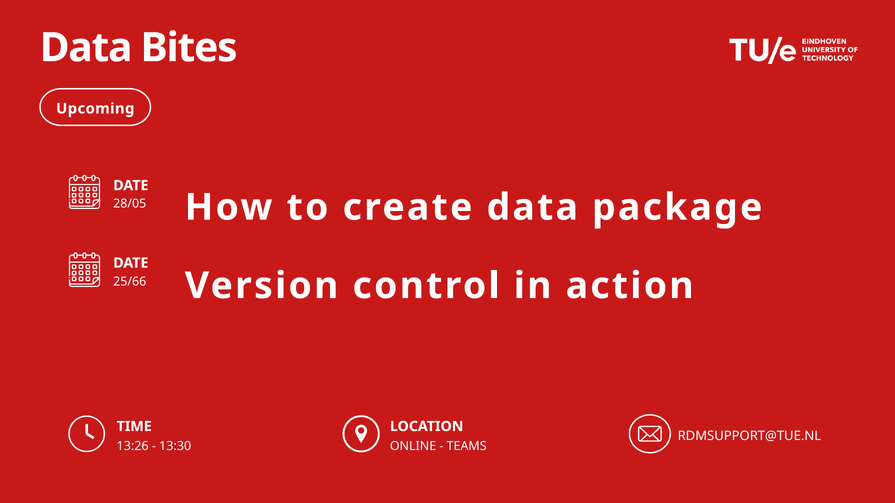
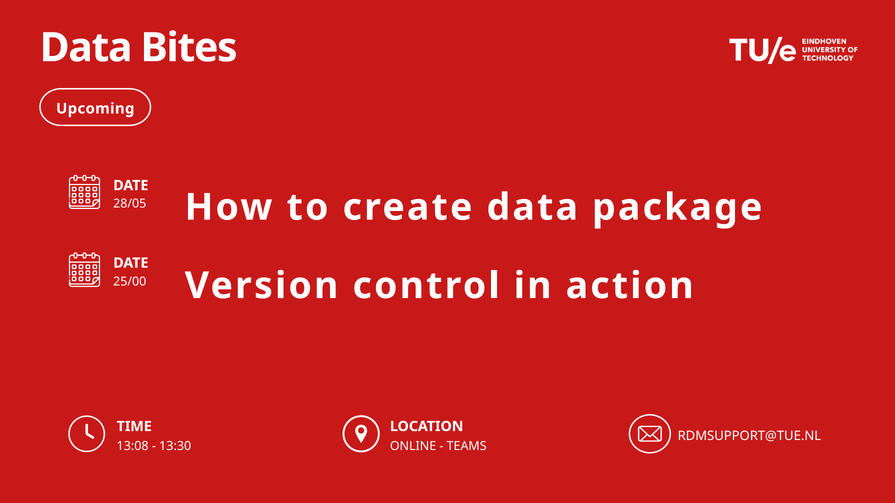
25/66: 25/66 -> 25/00
13:26: 13:26 -> 13:08
